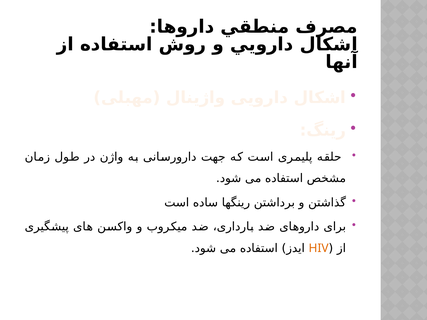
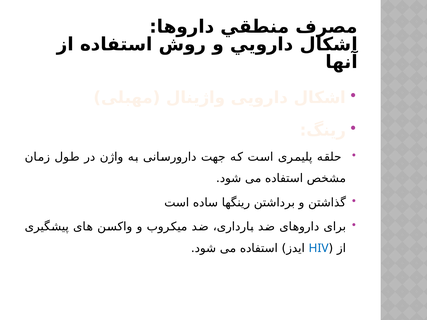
HIV colour: orange -> blue
